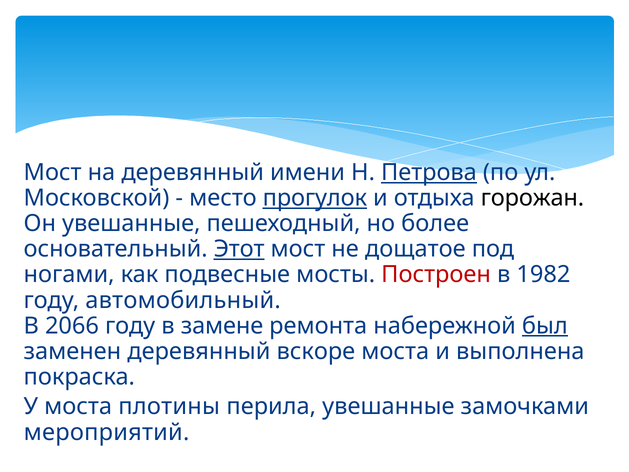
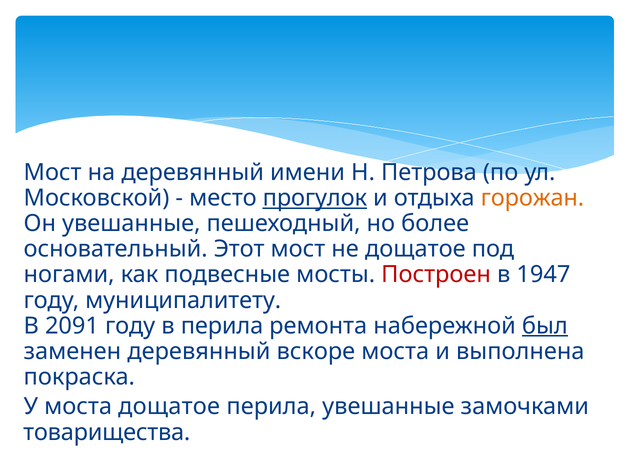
Петрова underline: present -> none
горожан colour: black -> orange
Этот underline: present -> none
1982: 1982 -> 1947
автомобильный: автомобильный -> муниципалитету
2066: 2066 -> 2091
в замене: замене -> перила
моста плотины: плотины -> дощатое
мероприятий: мероприятий -> товарищества
